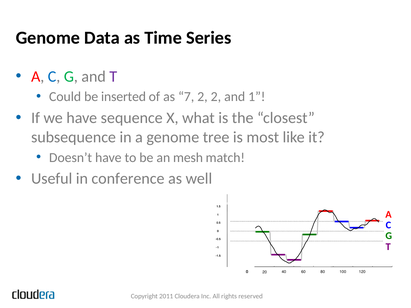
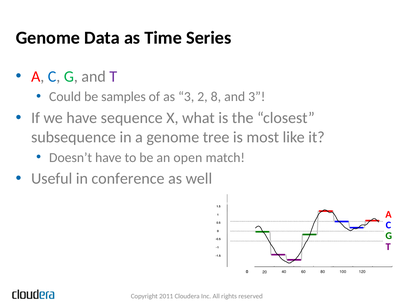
inserted: inserted -> samples
as 7: 7 -> 3
2 2: 2 -> 8
and 1: 1 -> 3
mesh: mesh -> open
